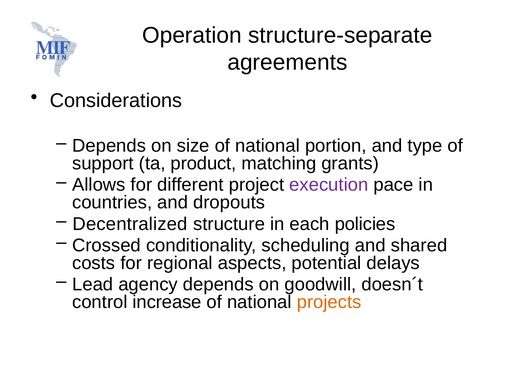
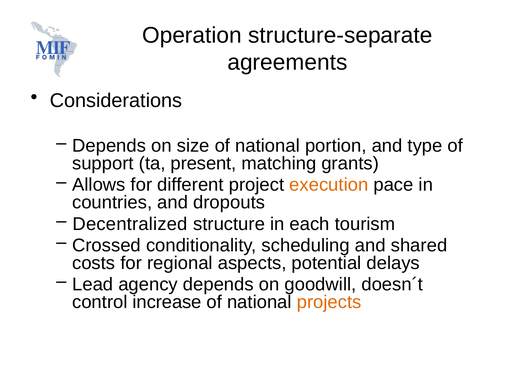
product: product -> present
execution colour: purple -> orange
policies: policies -> tourism
